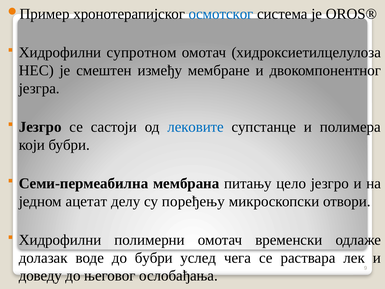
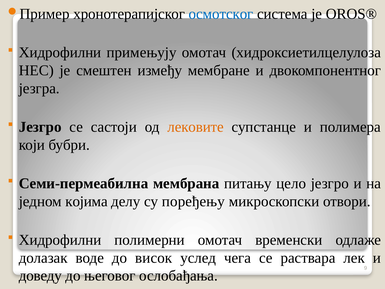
супротном: супротном -> примењују
лековите colour: blue -> orange
ацетат: ацетат -> којима
до бубри: бубри -> висок
